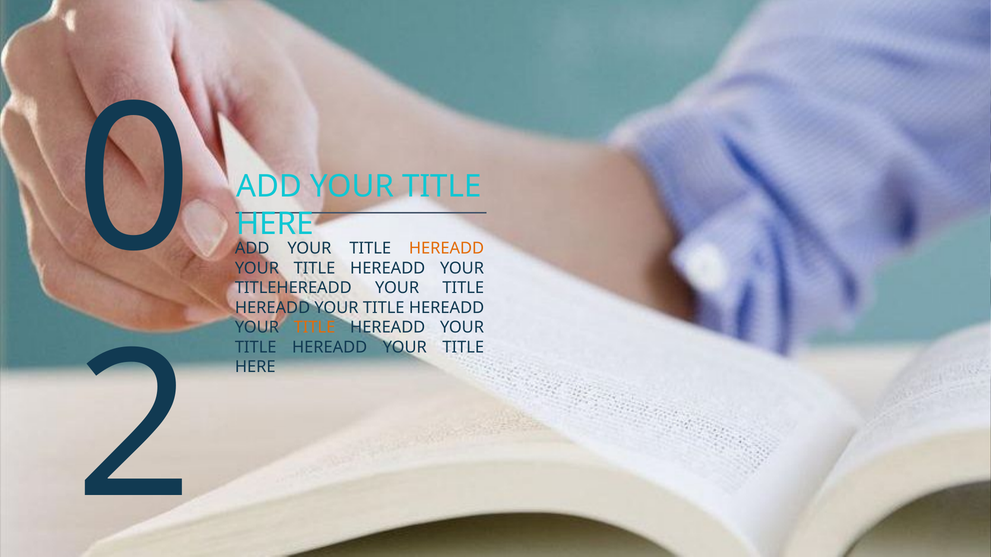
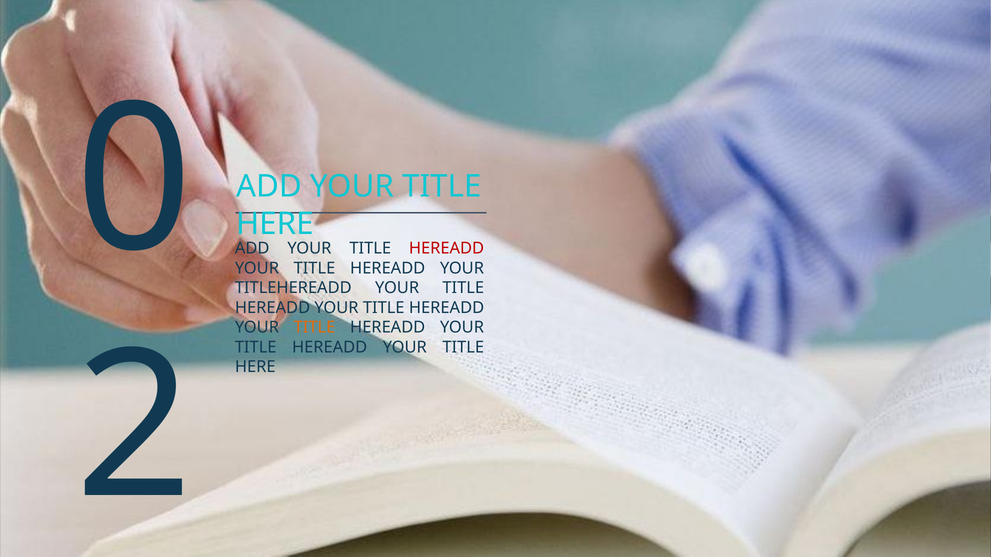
HEREADD at (447, 249) colour: orange -> red
